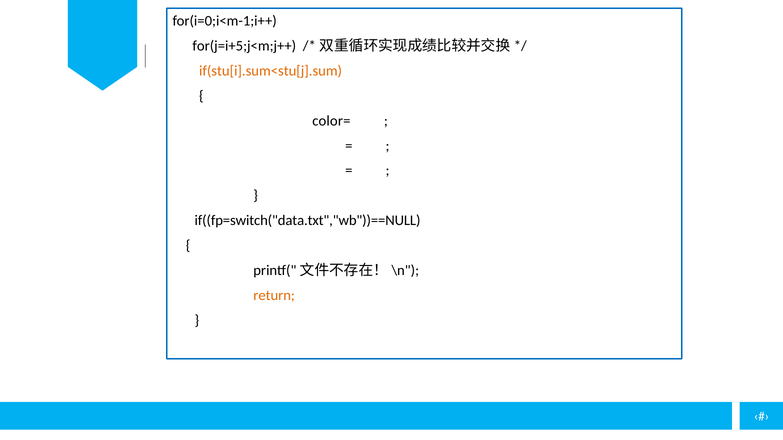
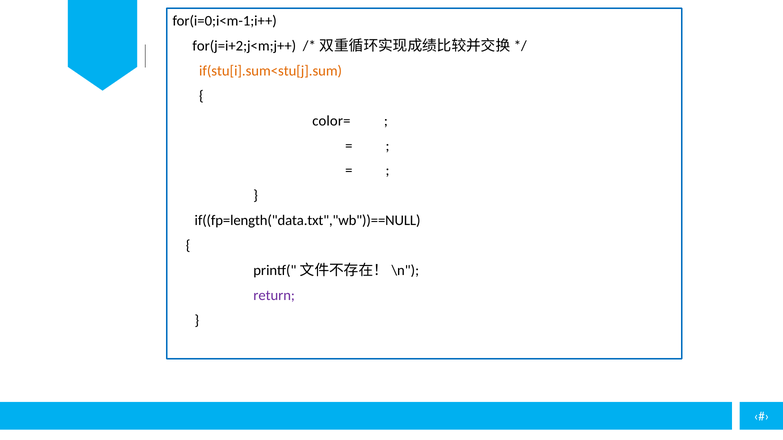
for(j=i+5;j<m;j++: for(j=i+5;j<m;j++ -> for(j=i+2;j<m;j++
if((fp=switch("data.txt","wb"))==NULL: if((fp=switch("data.txt","wb"))==NULL -> if((fp=length("data.txt","wb"))==NULL
return colour: orange -> purple
